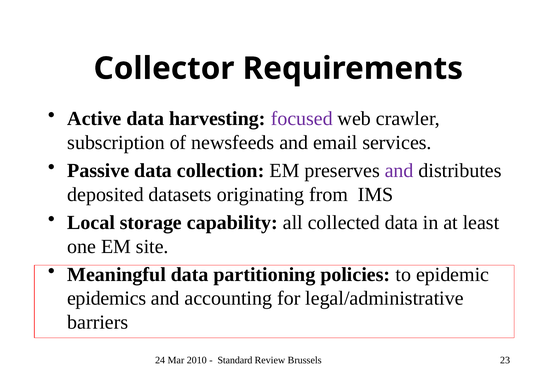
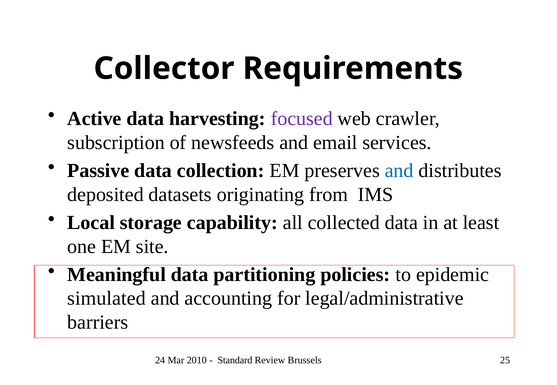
and at (399, 171) colour: purple -> blue
epidemics: epidemics -> simulated
23: 23 -> 25
